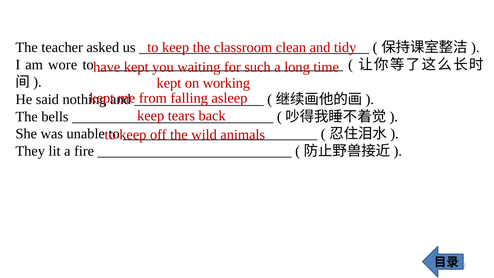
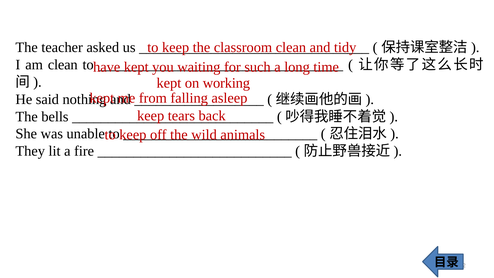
am wore: wore -> clean
